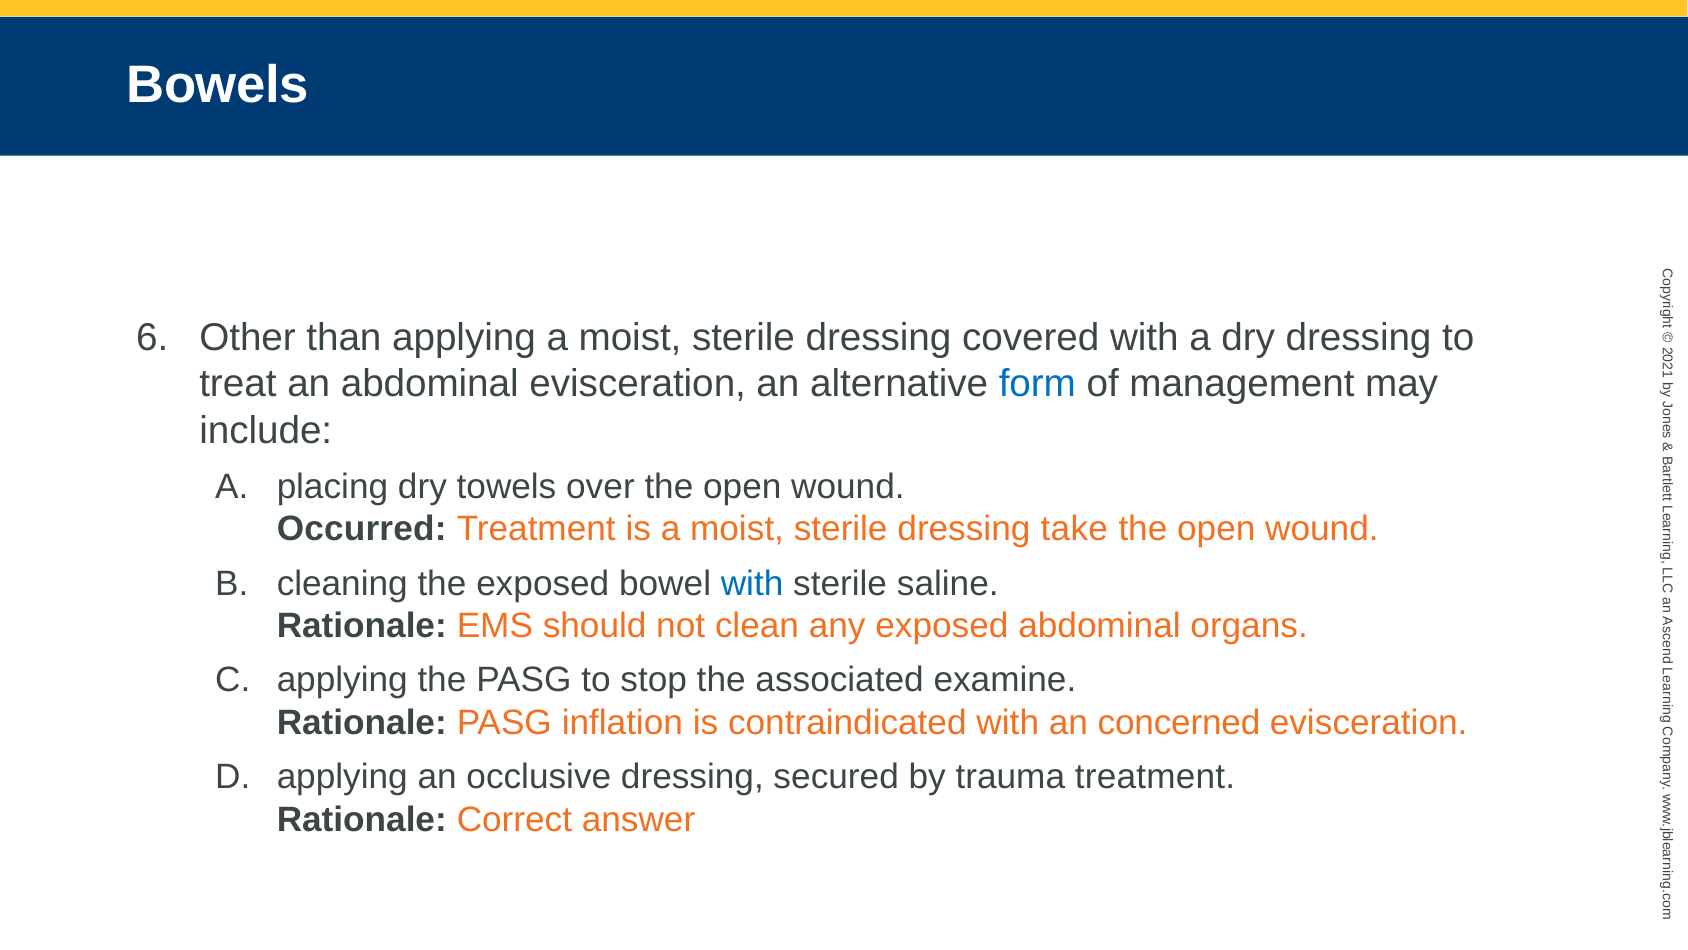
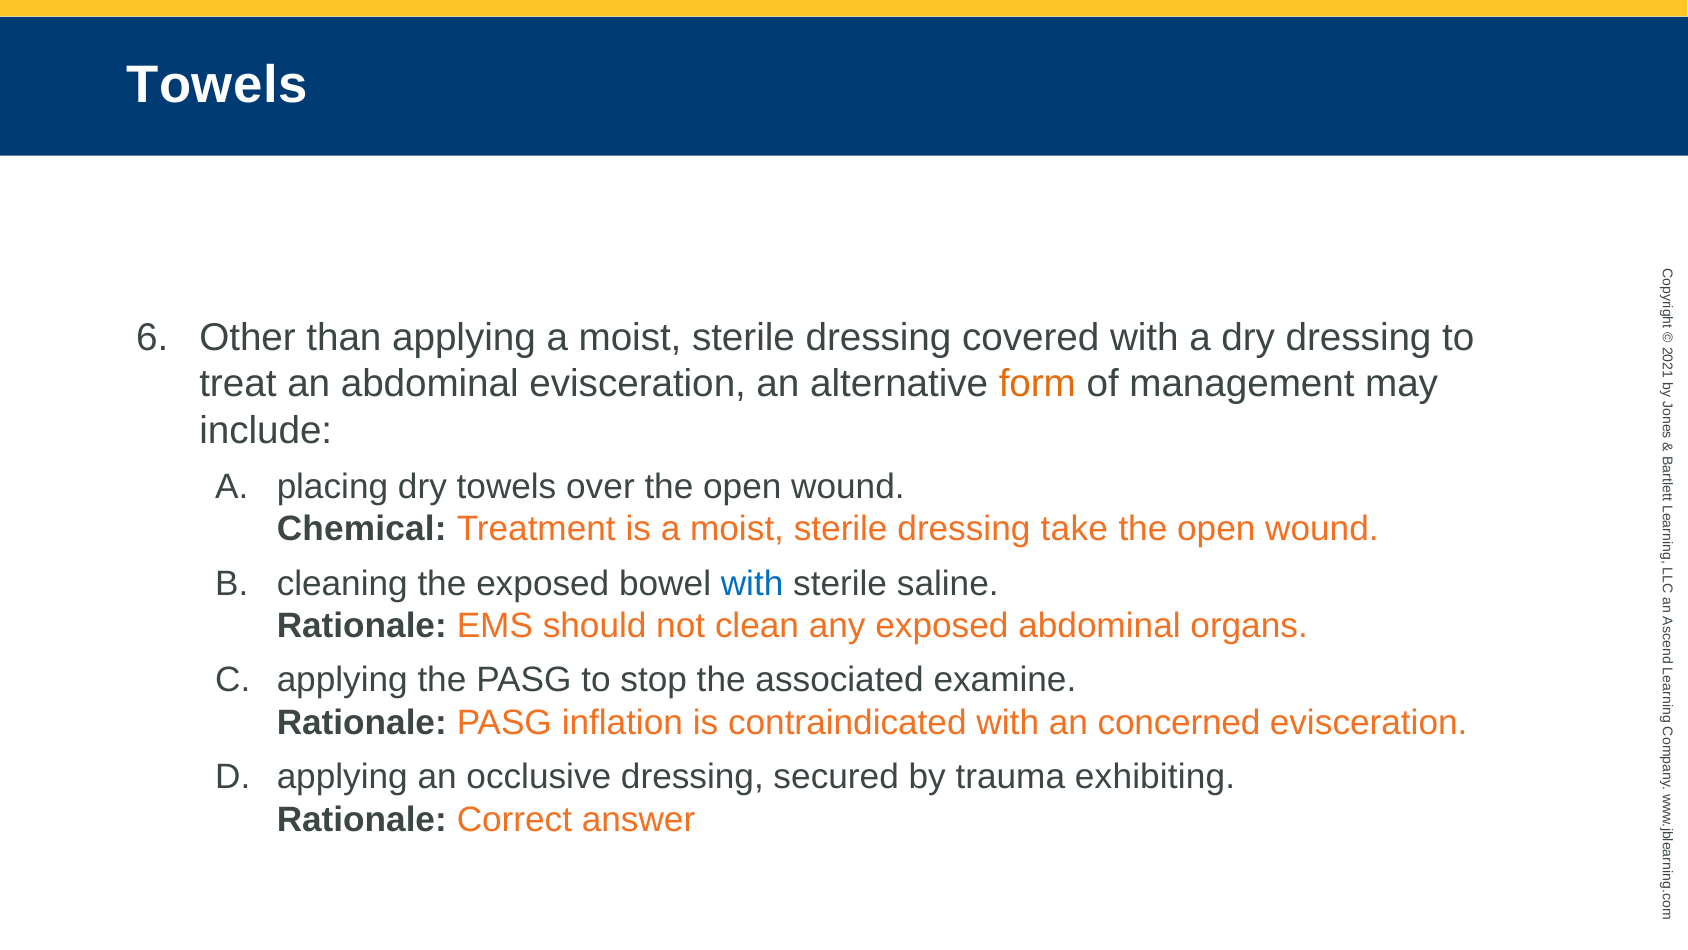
Bowels at (218, 85): Bowels -> Towels
form colour: blue -> orange
Occurred: Occurred -> Chemical
trauma treatment: treatment -> exhibiting
